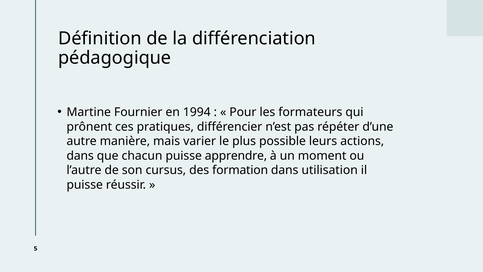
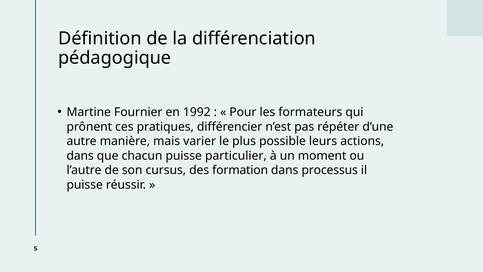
1994: 1994 -> 1992
apprendre: apprendre -> particulier
utilisation: utilisation -> processus
